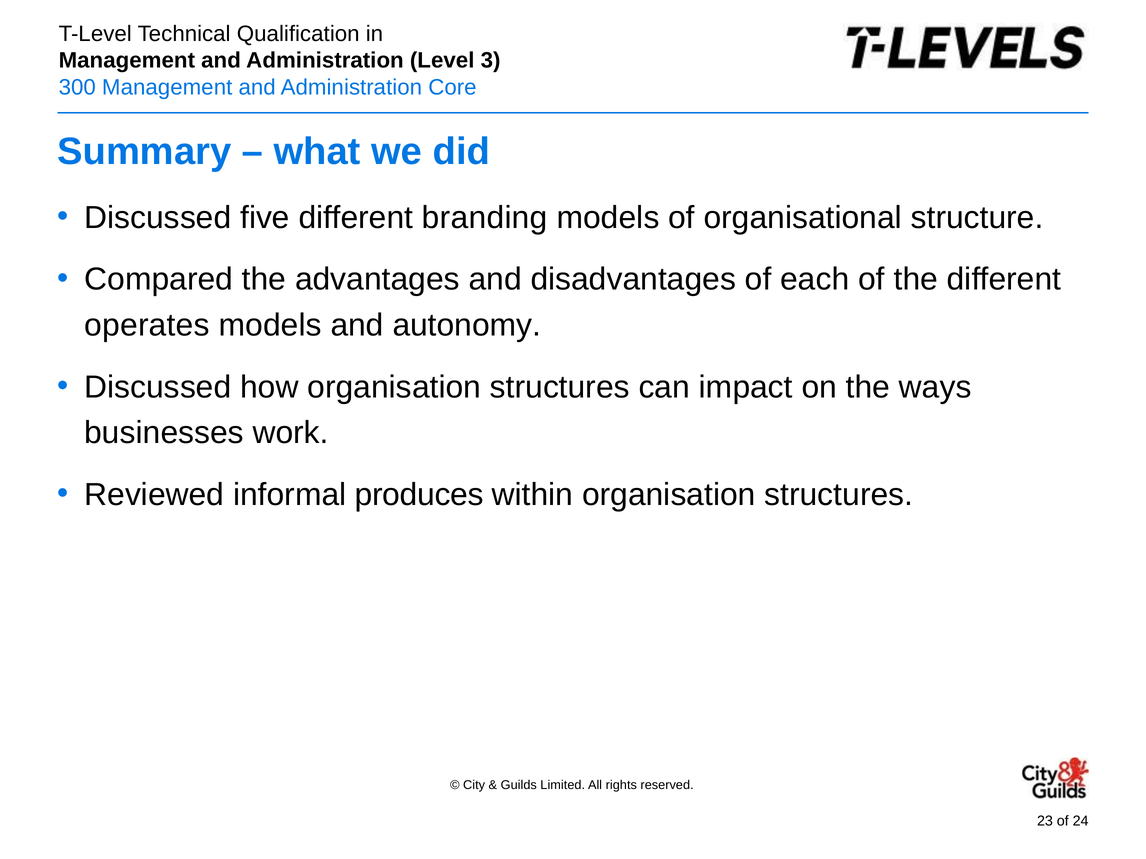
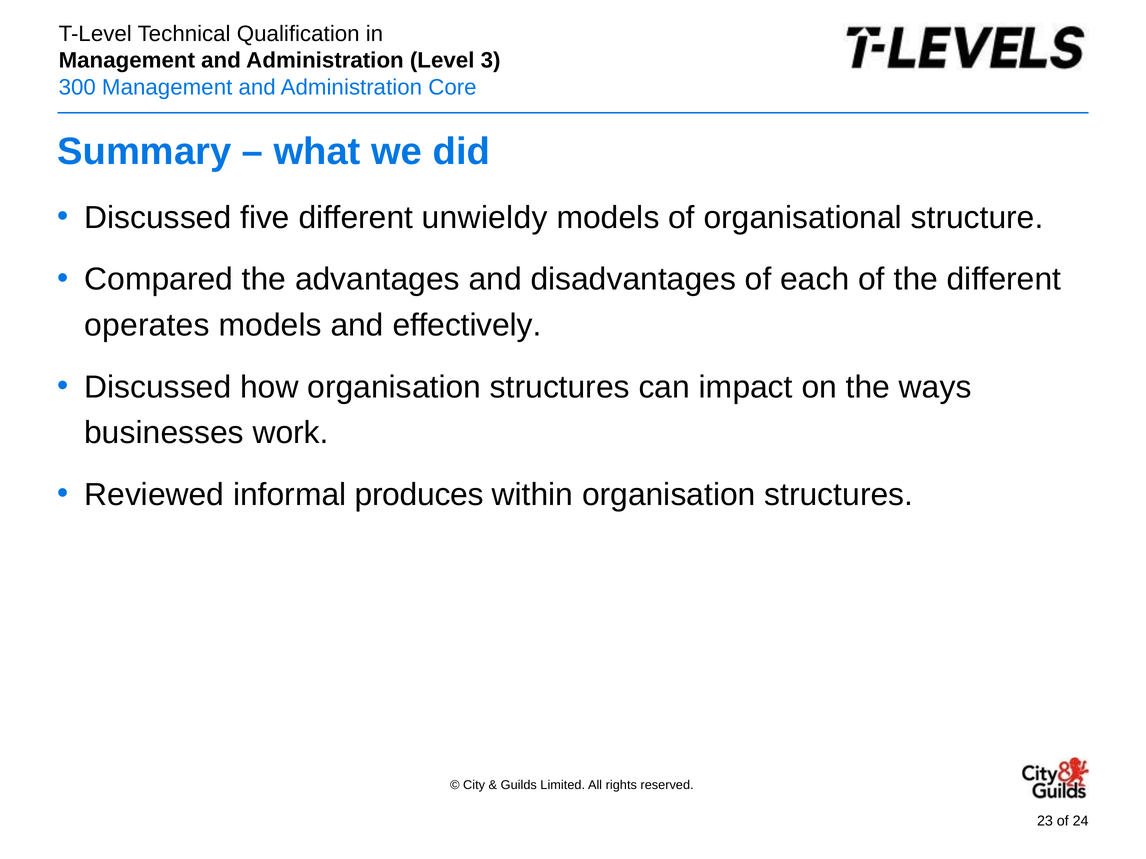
branding: branding -> unwieldy
autonomy: autonomy -> effectively
